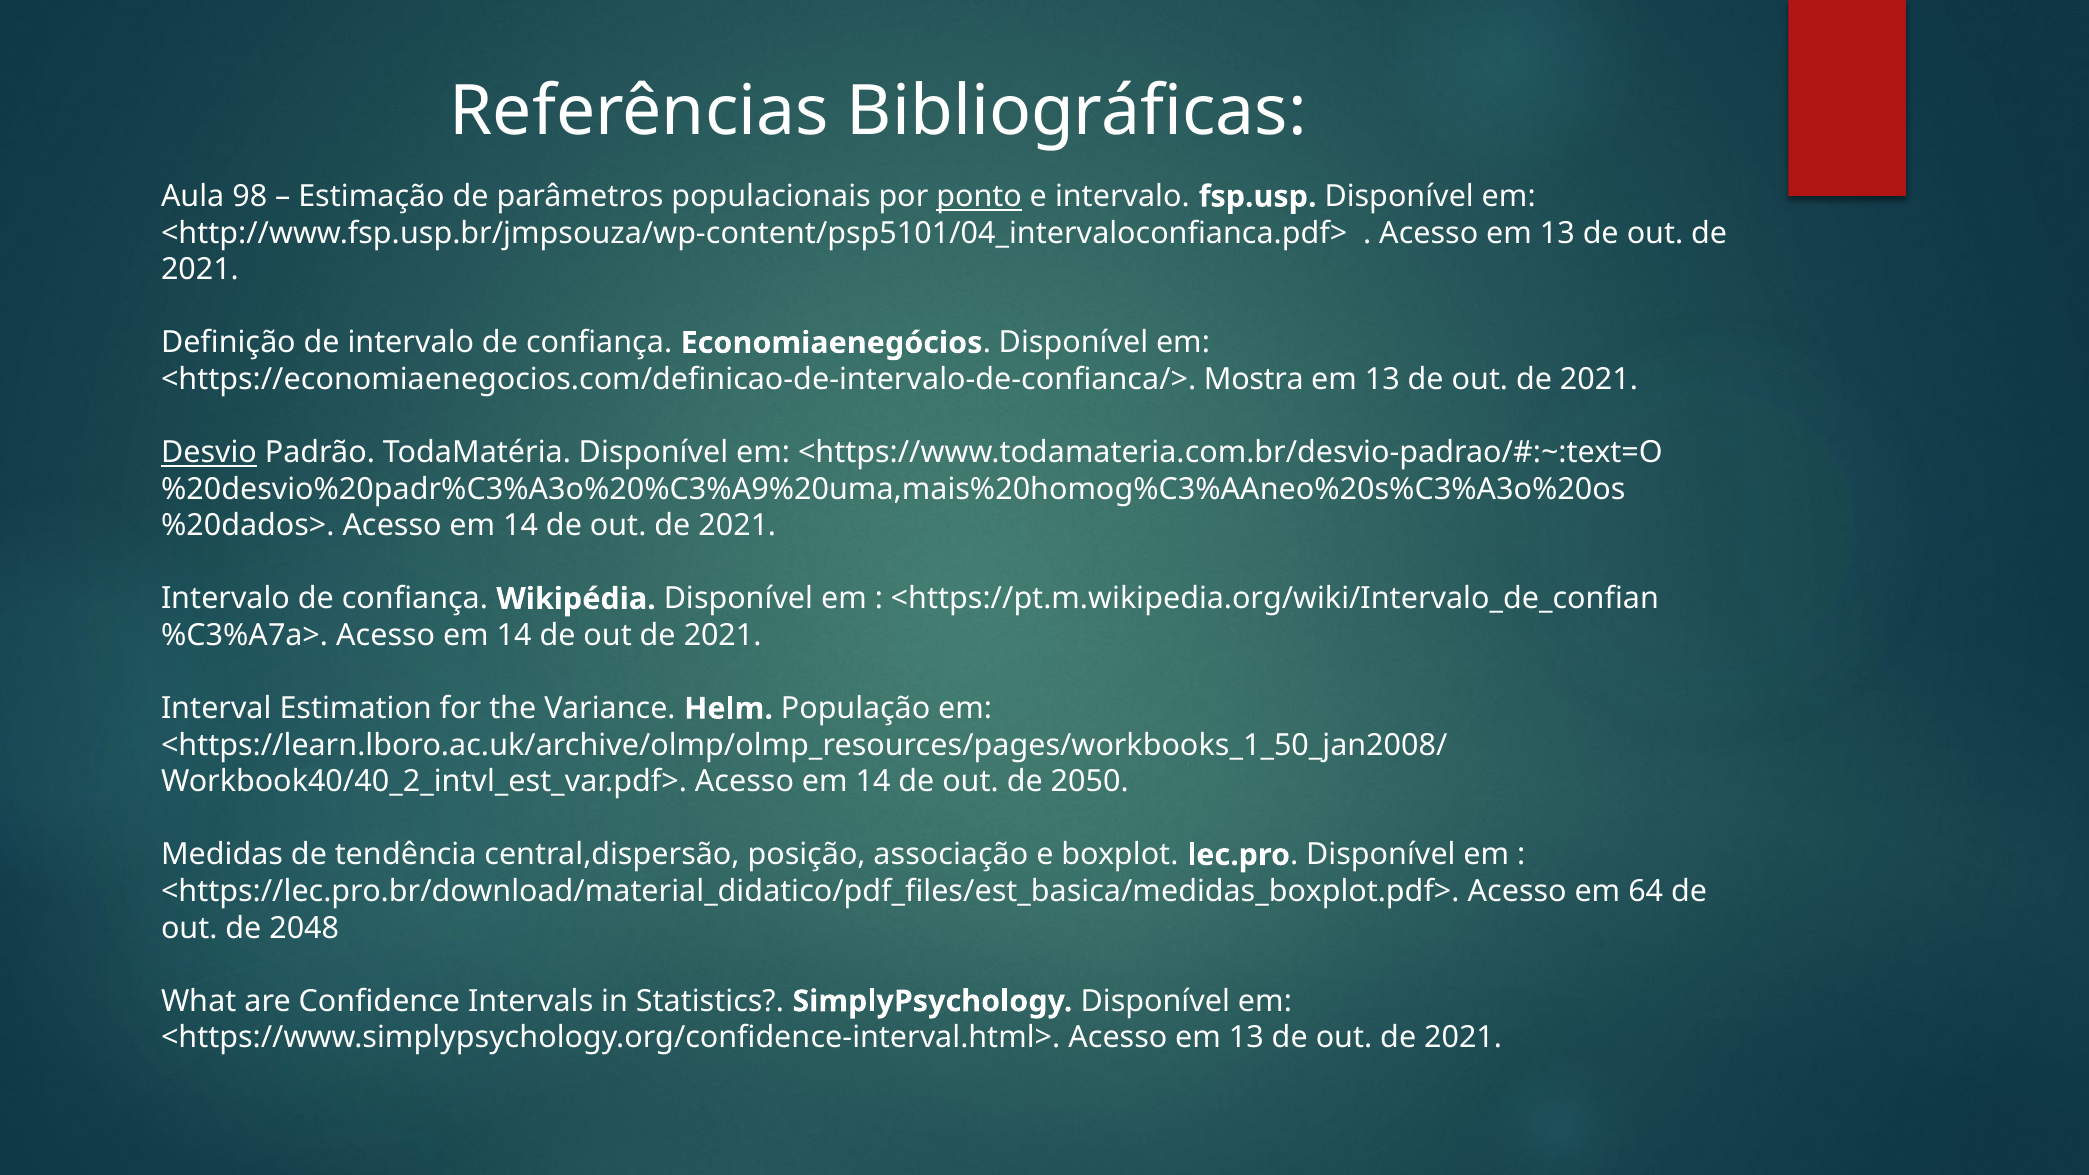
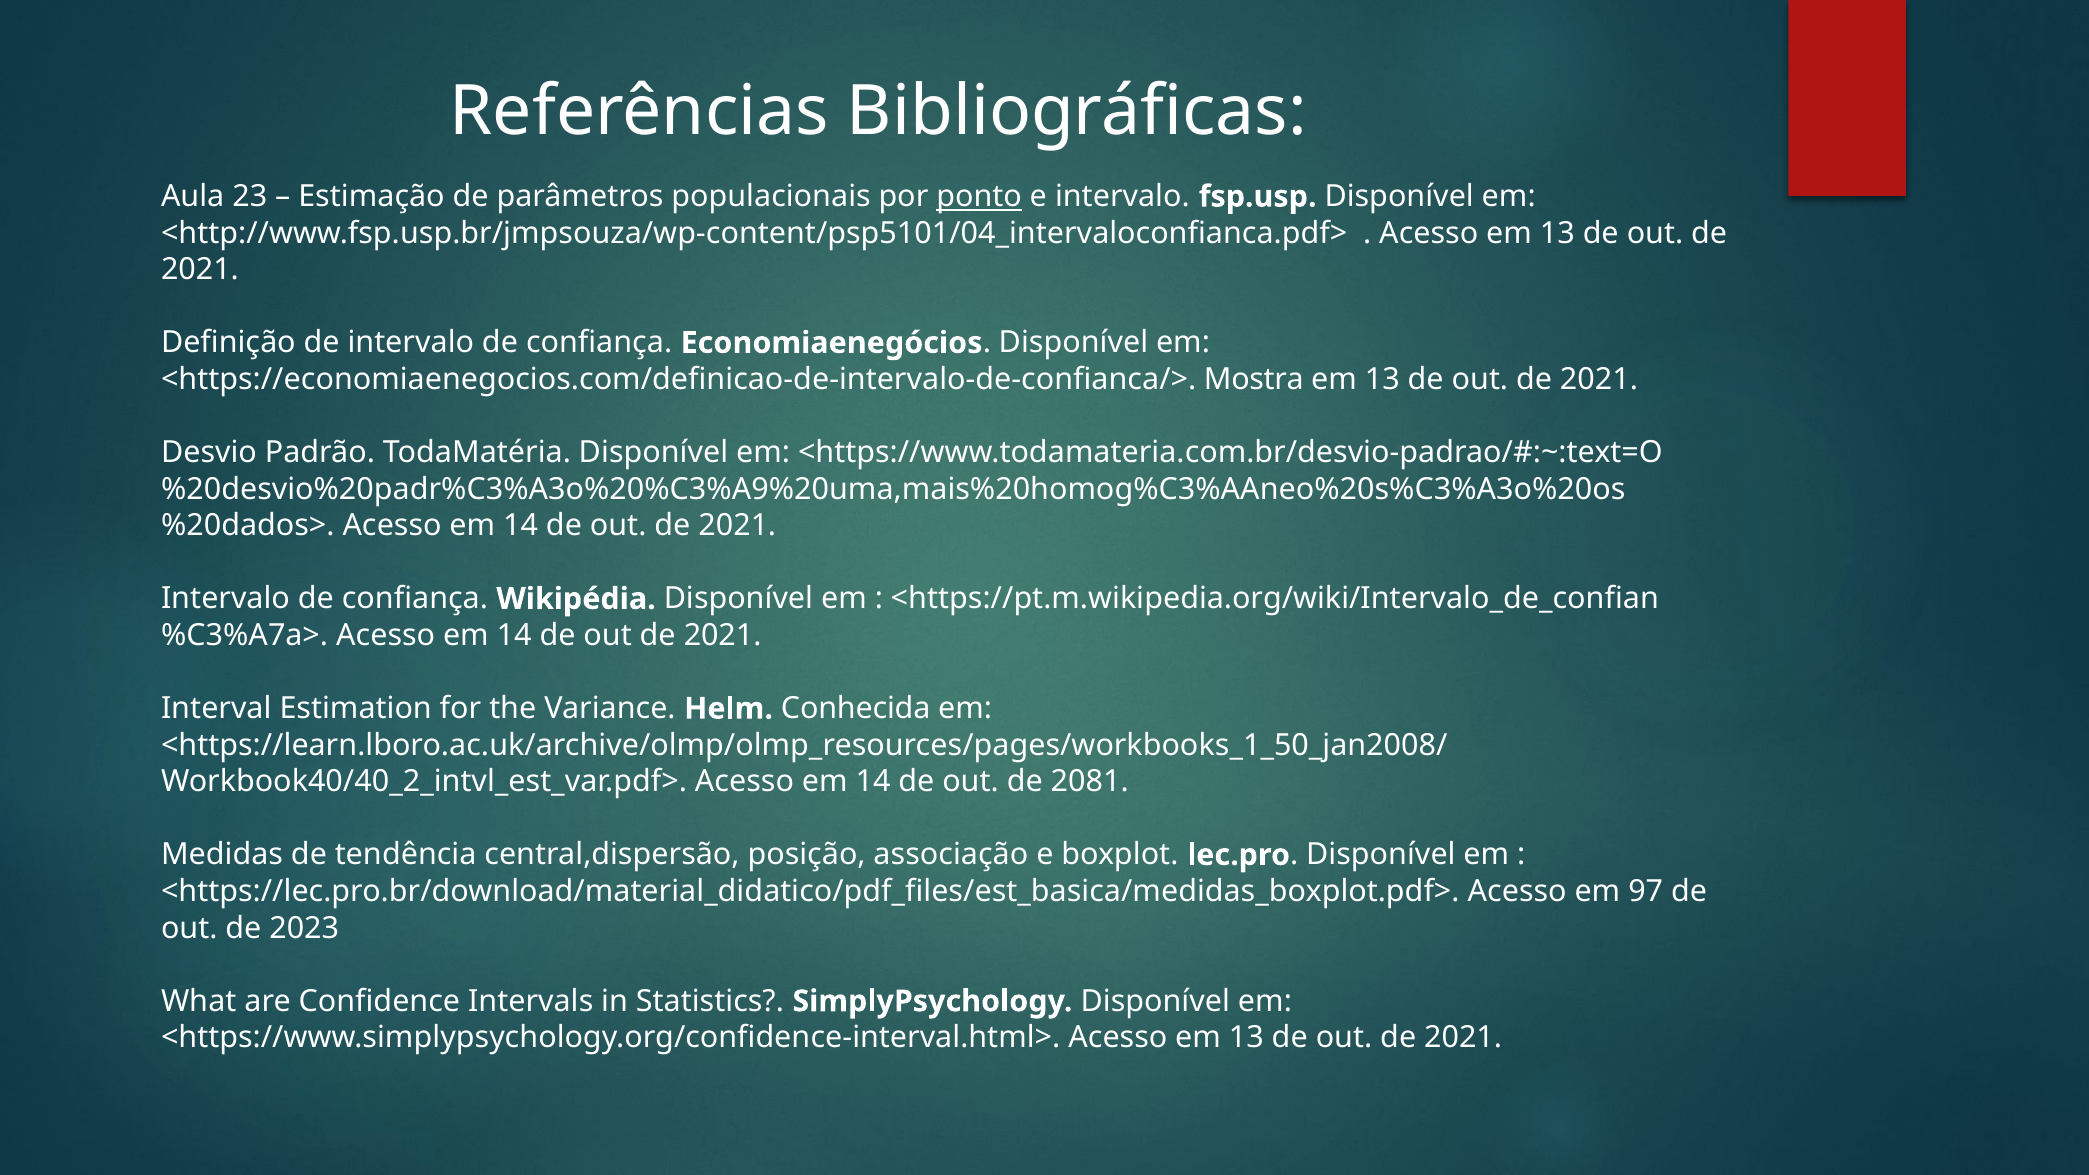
98: 98 -> 23
Desvio underline: present -> none
População: População -> Conhecida
2050: 2050 -> 2081
64: 64 -> 97
2048: 2048 -> 2023
